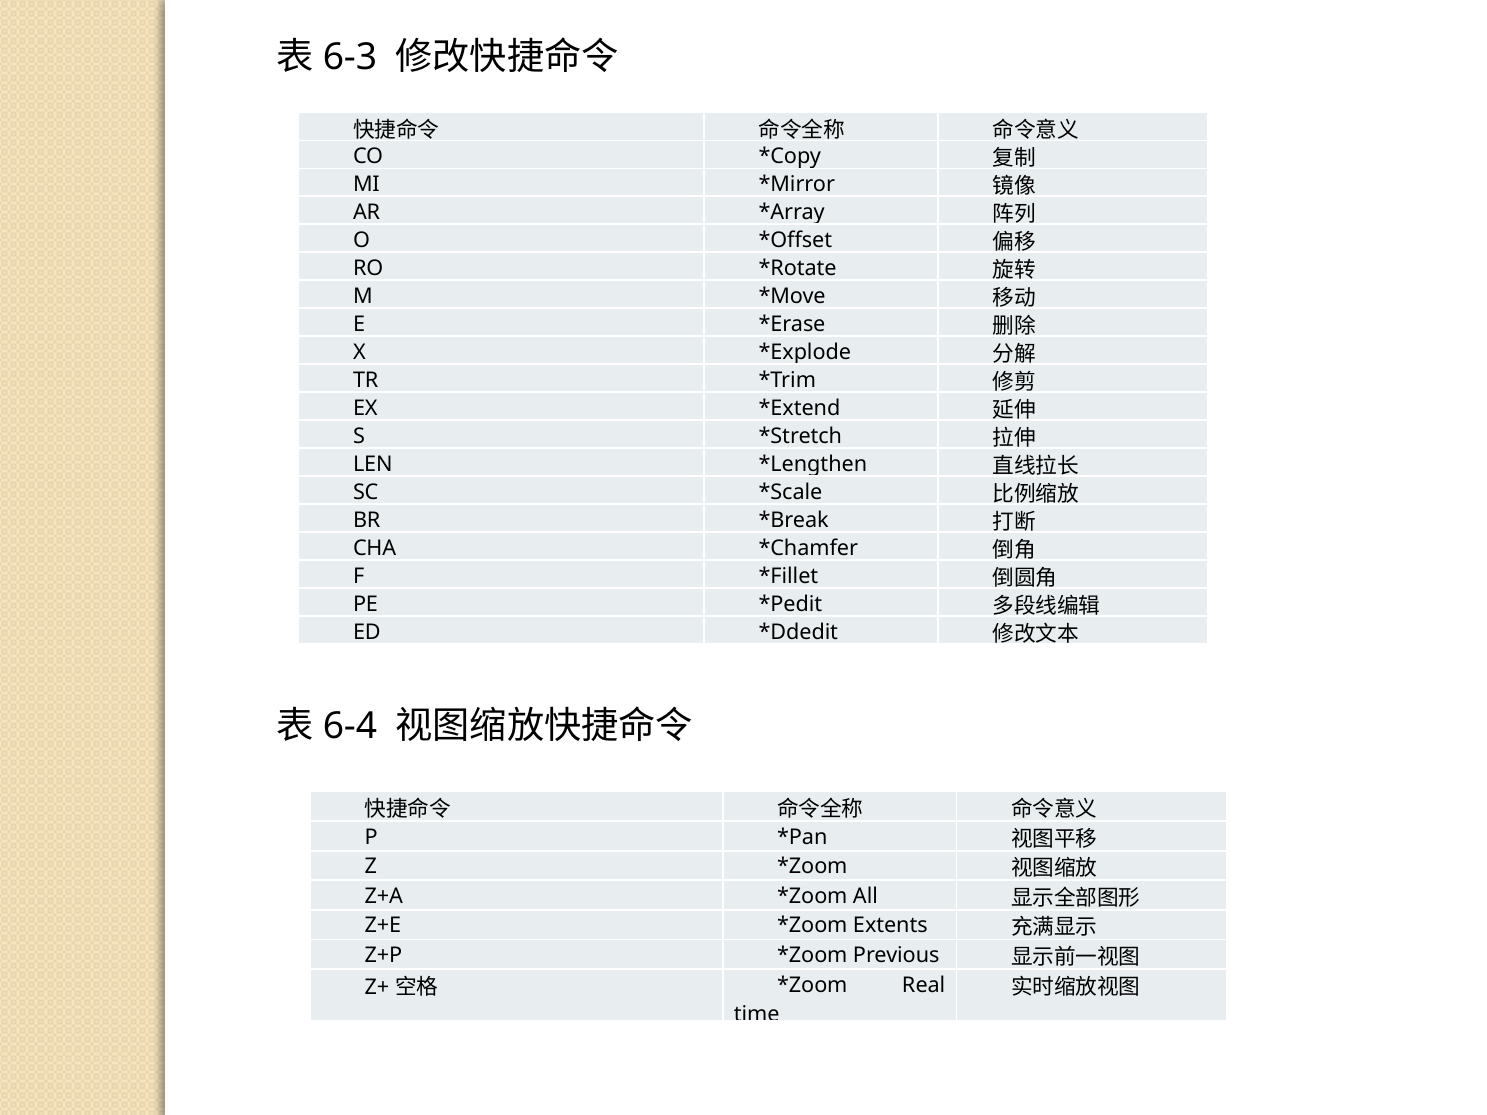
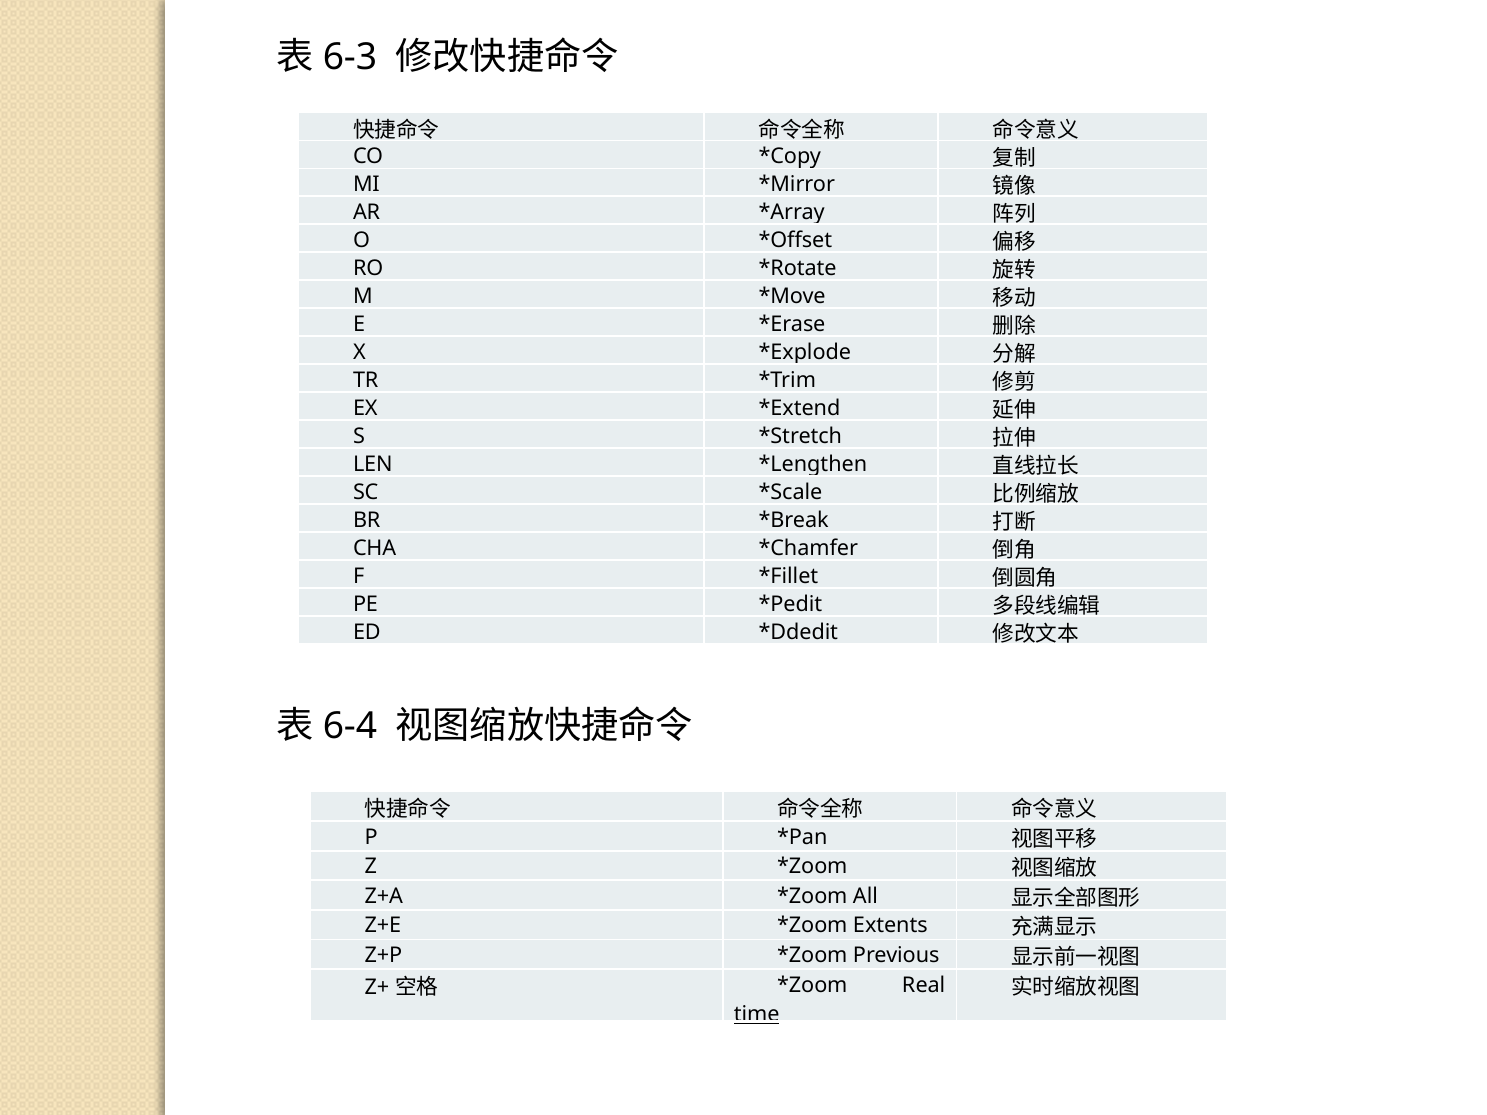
time underline: none -> present
